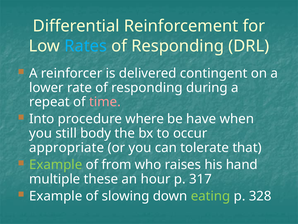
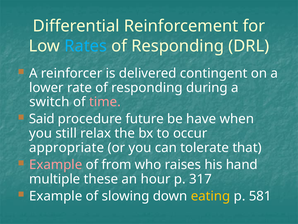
repeat: repeat -> switch
Into: Into -> Said
where: where -> future
body: body -> relax
Example at (56, 164) colour: light green -> pink
eating colour: light green -> yellow
328: 328 -> 581
